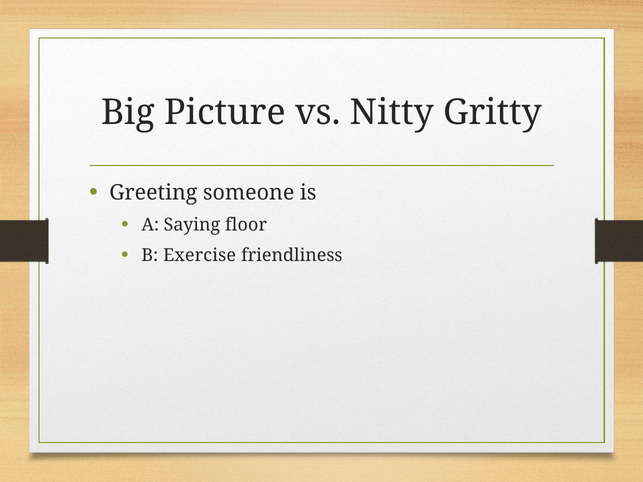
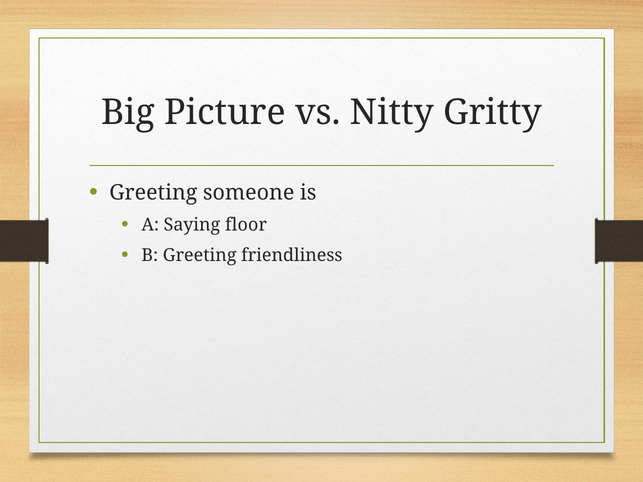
B Exercise: Exercise -> Greeting
